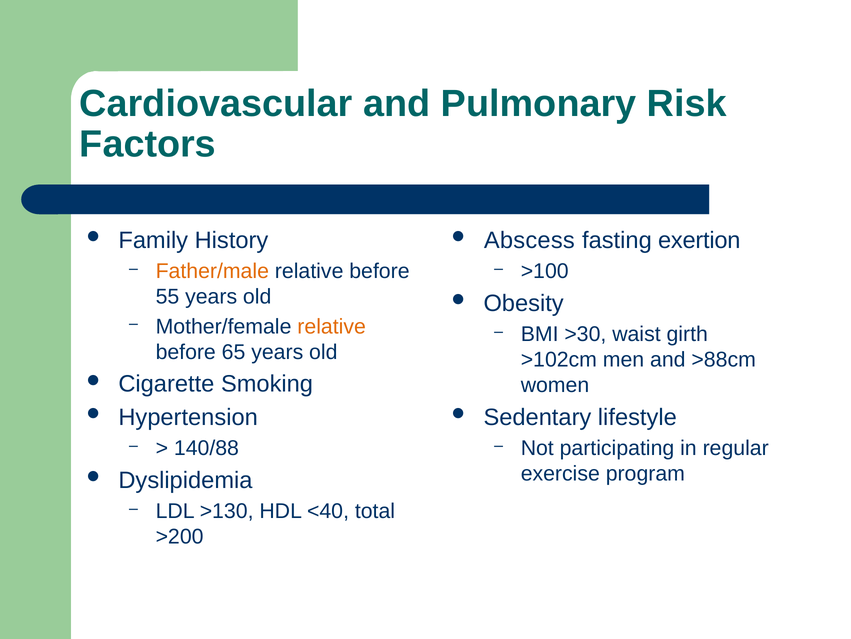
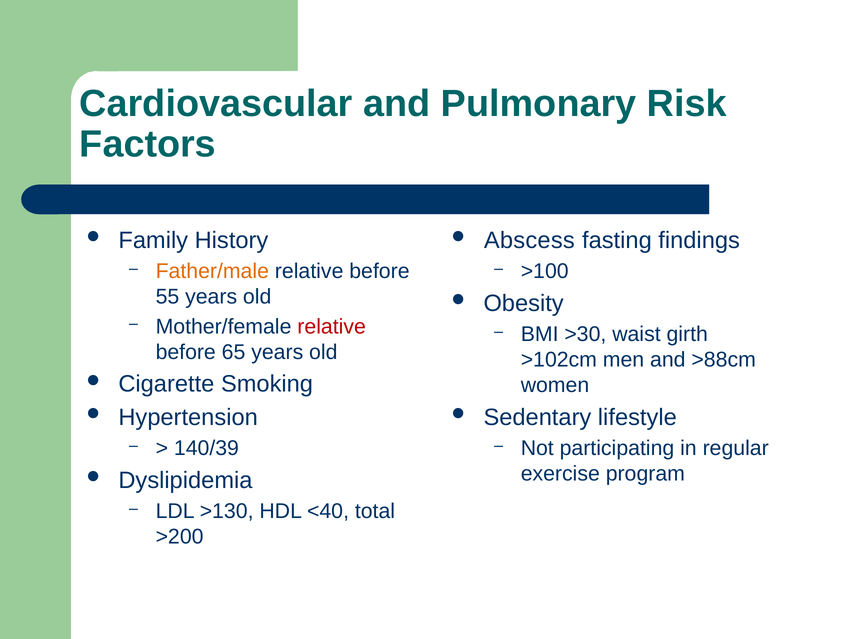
exertion: exertion -> findings
relative at (332, 326) colour: orange -> red
140/88: 140/88 -> 140/39
